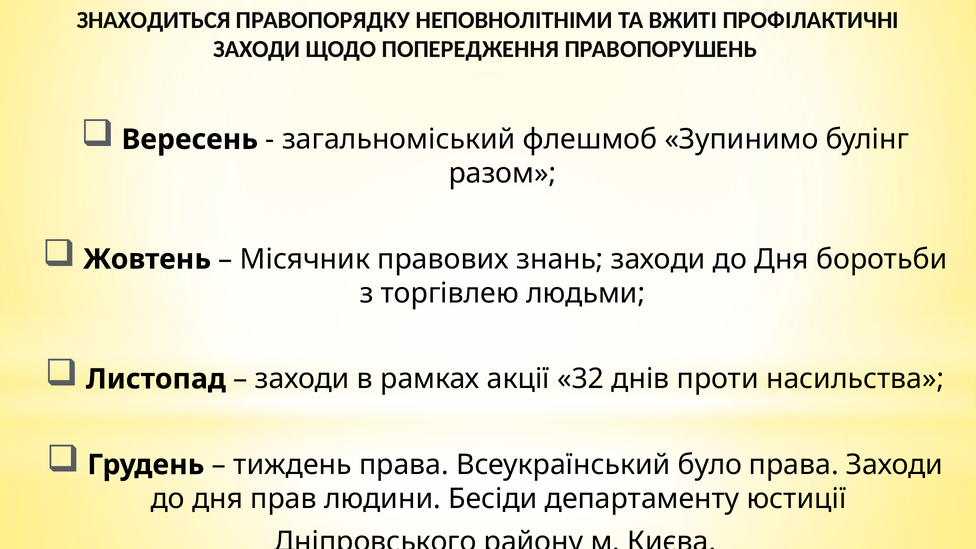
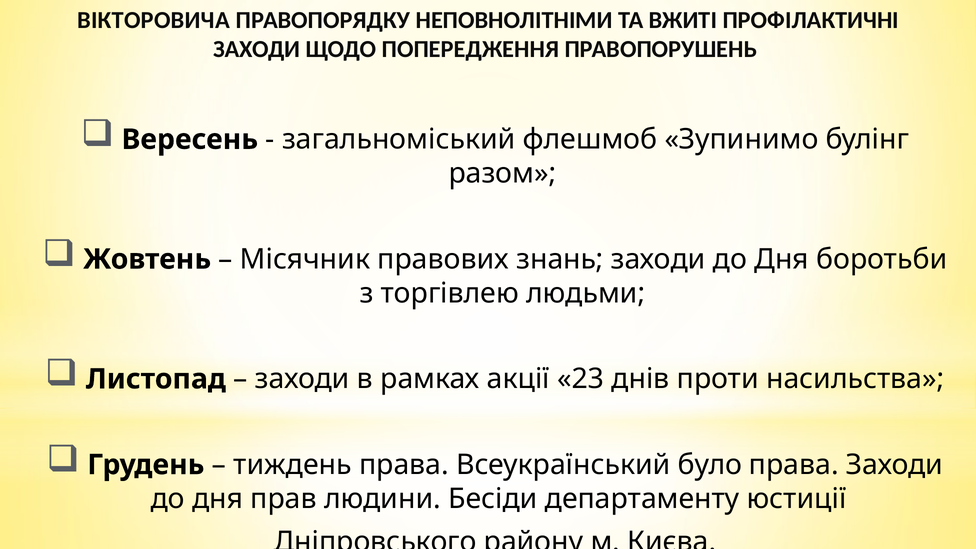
ЗНАХОДИТЬСЯ: ЗНАХОДИТЬСЯ -> ВІКТОРОВИЧА
32: 32 -> 23
